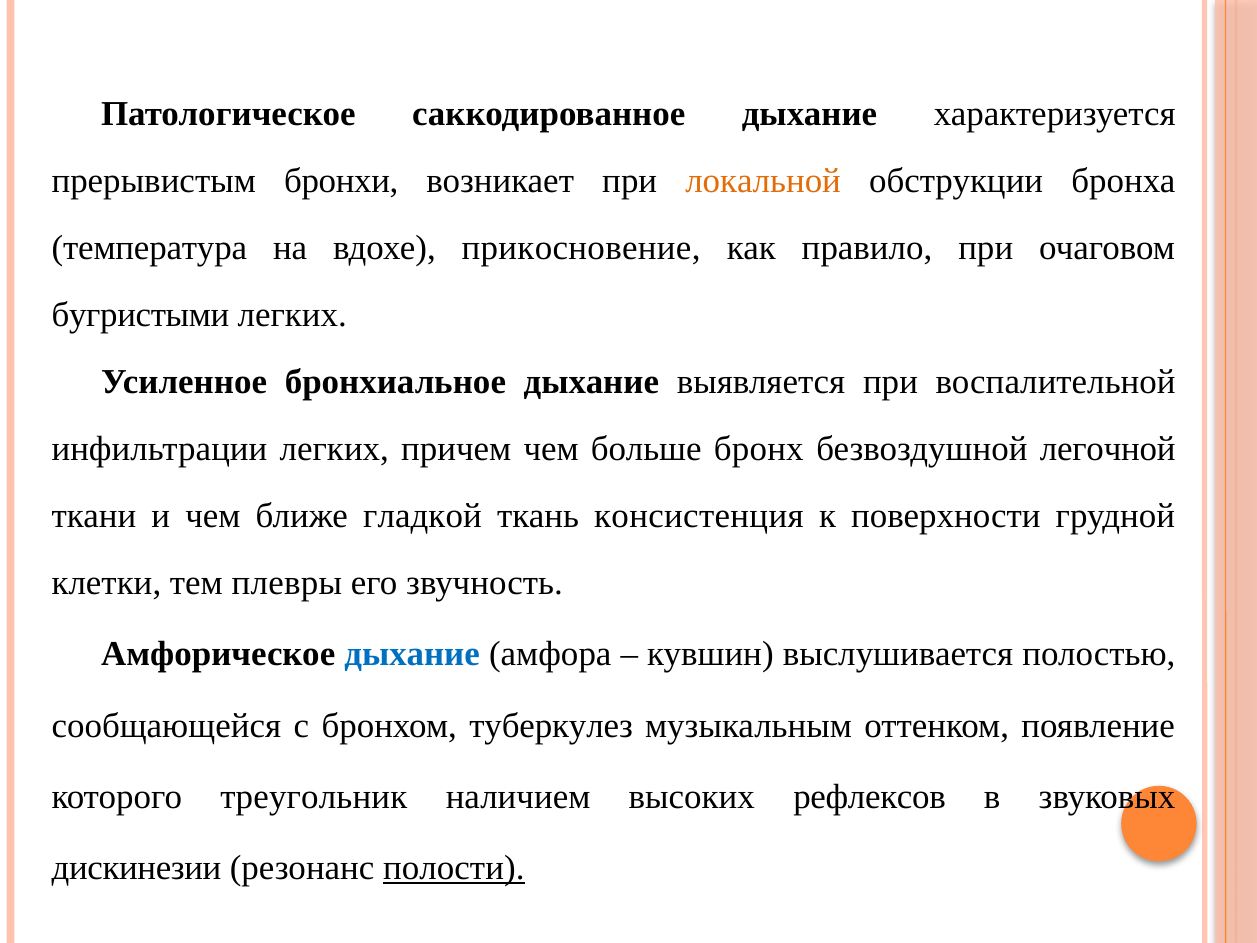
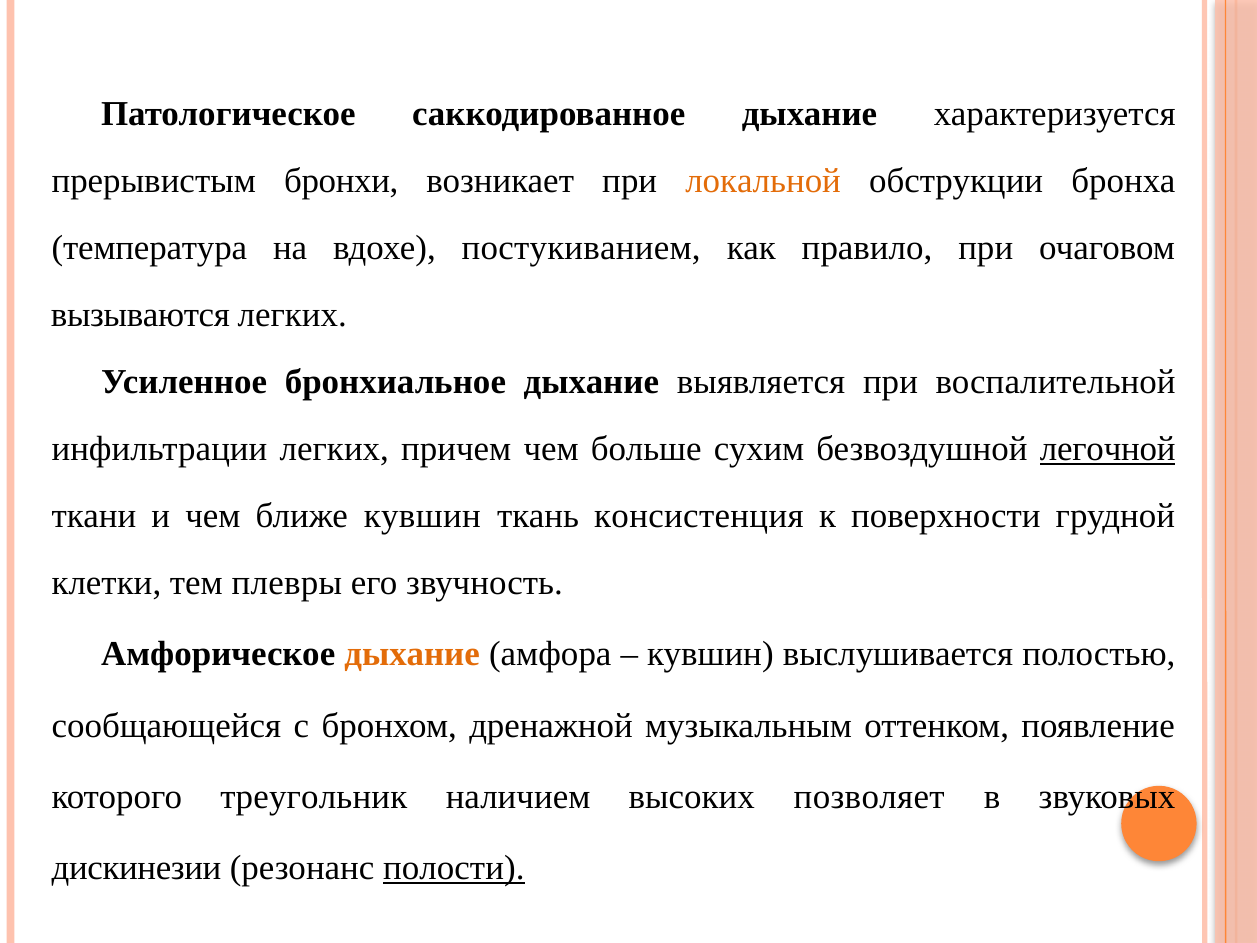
прикосновение: прикосновение -> постукиванием
бугристыми: бугристыми -> вызываются
бронх: бронх -> сухим
легочной underline: none -> present
ближе гладкой: гладкой -> кувшин
дыхание at (412, 654) colour: blue -> orange
туберкулез: туберкулез -> дренажной
рефлексов: рефлексов -> позволяет
